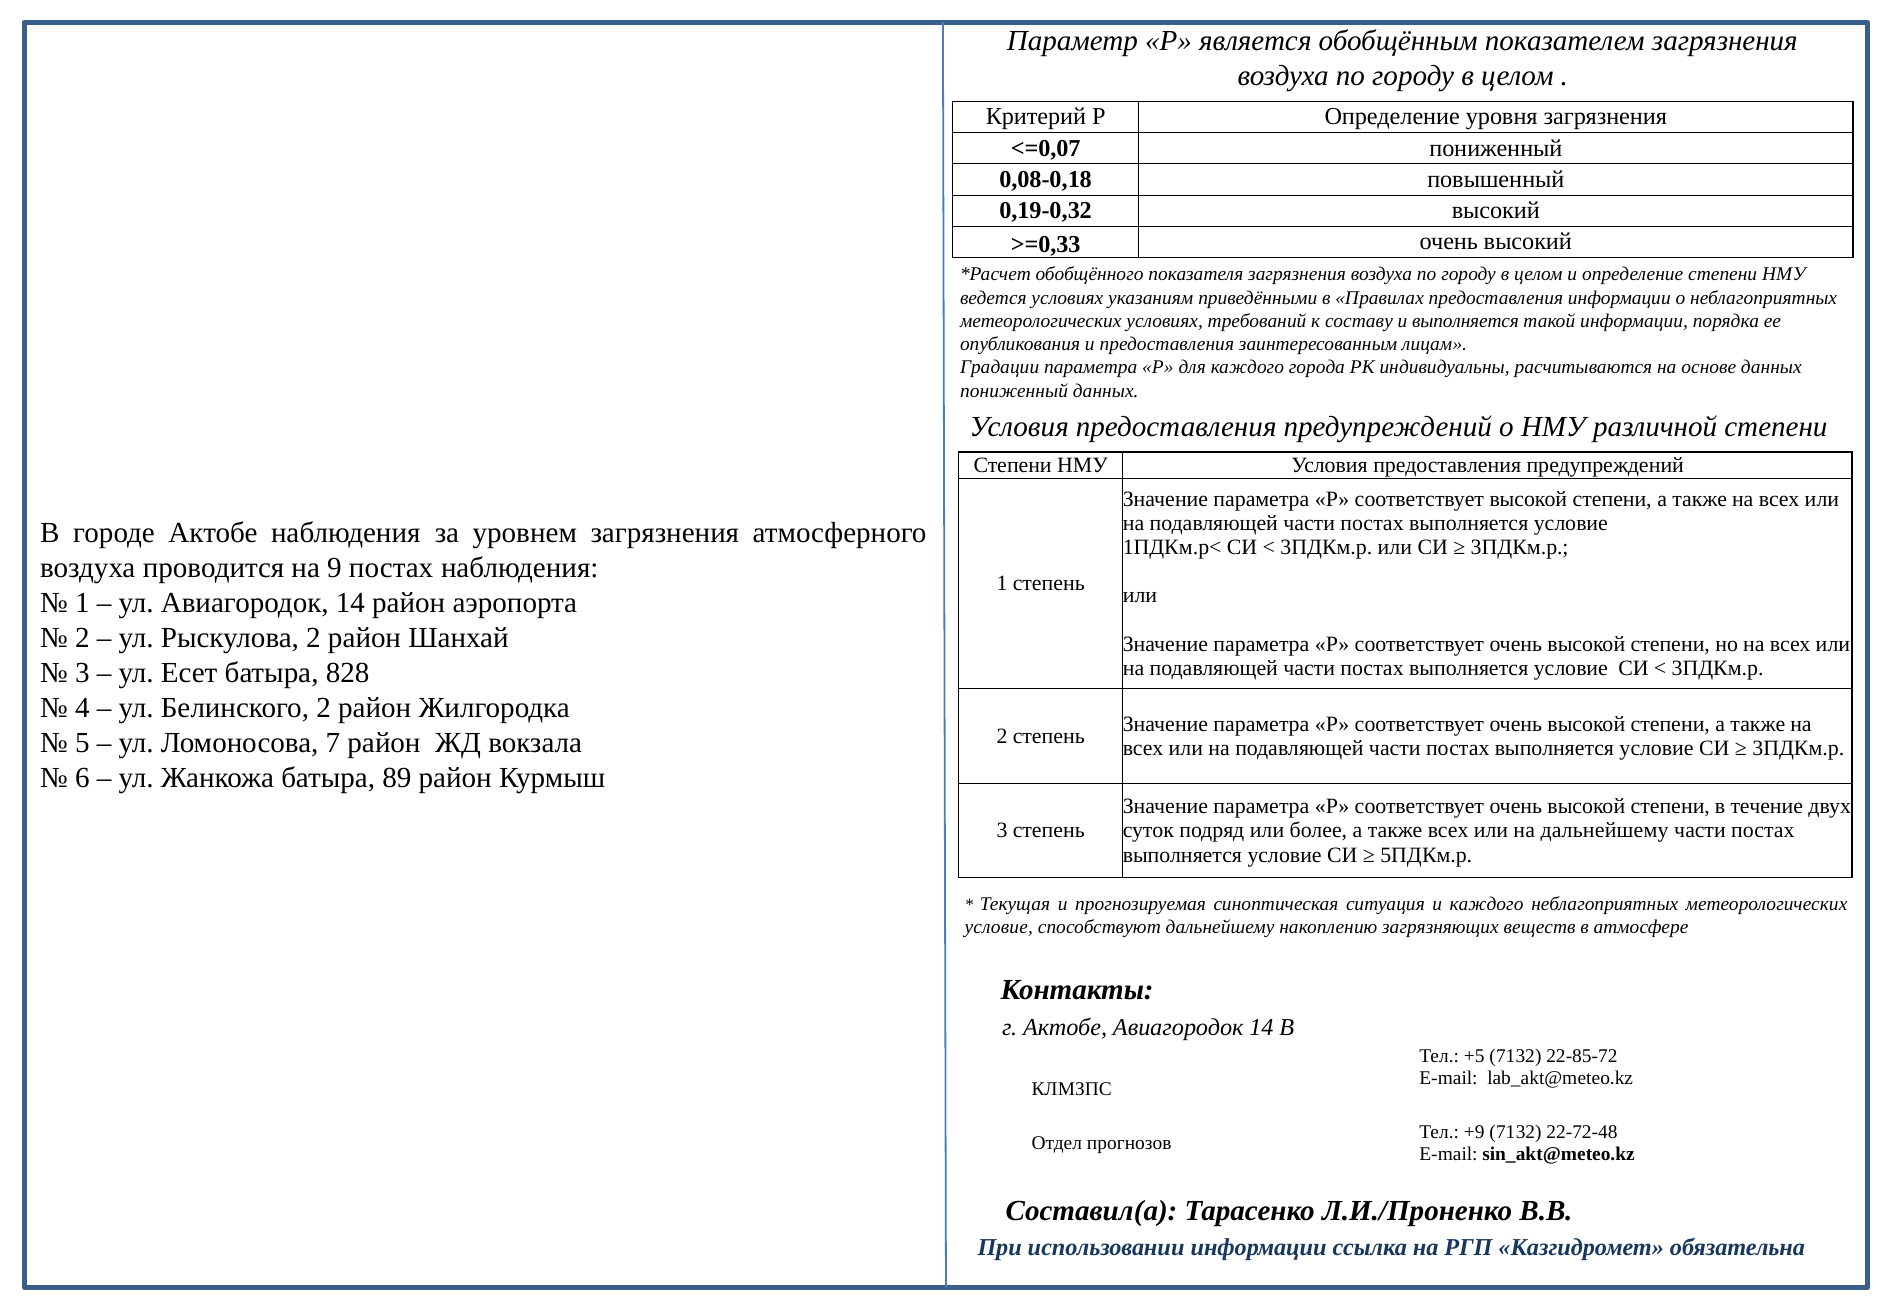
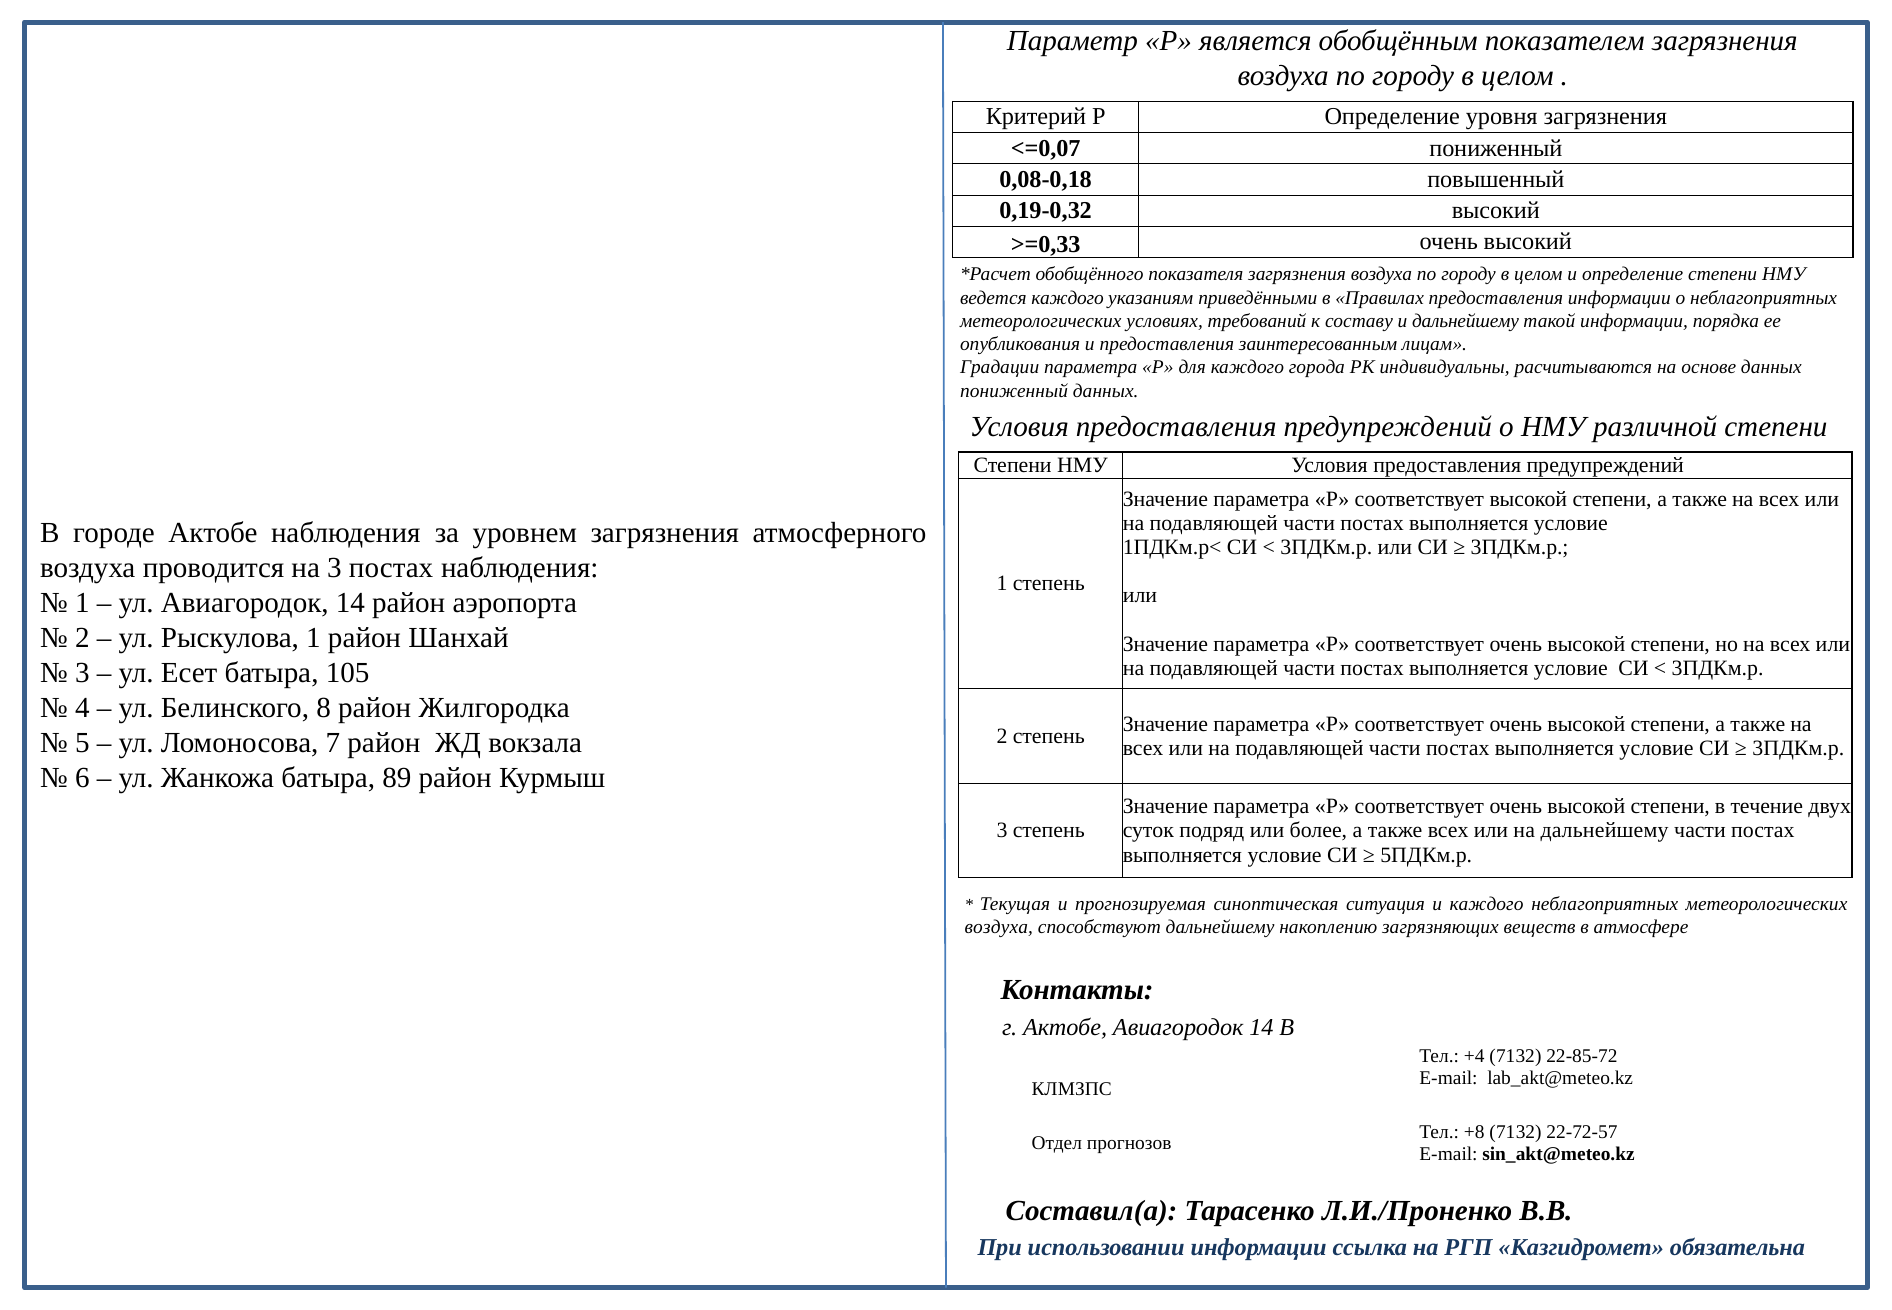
ведется условиях: условиях -> каждого
и выполняется: выполняется -> дальнейшему
на 9: 9 -> 3
Рыскулова 2: 2 -> 1
828: 828 -> 105
Белинского 2: 2 -> 8
условие at (999, 927): условие -> воздуха
+5: +5 -> +4
+9: +9 -> +8
22-72-48: 22-72-48 -> 22-72-57
